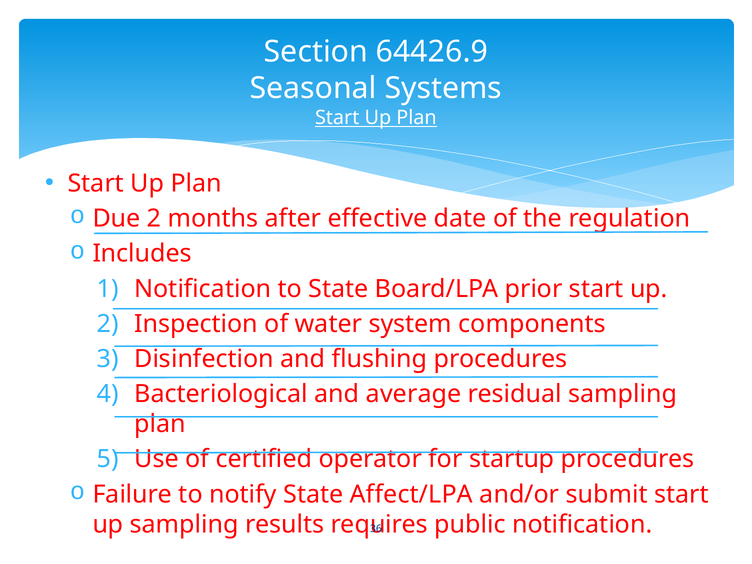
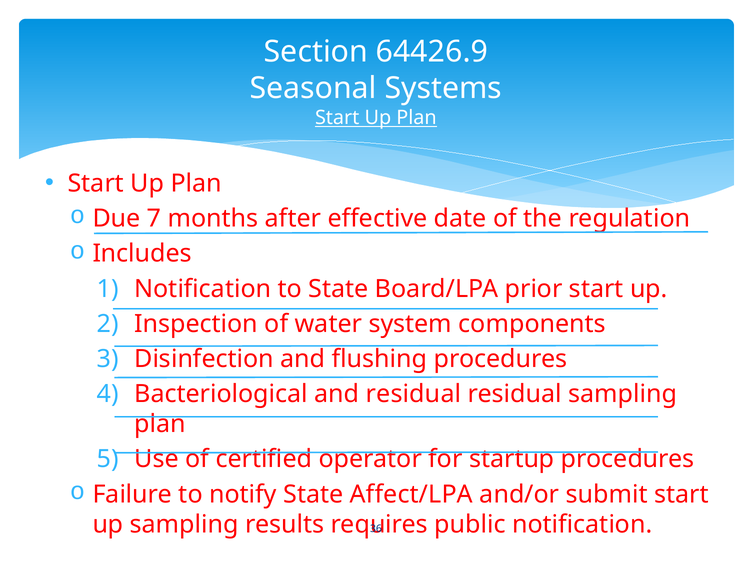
Due 2: 2 -> 7
and average: average -> residual
